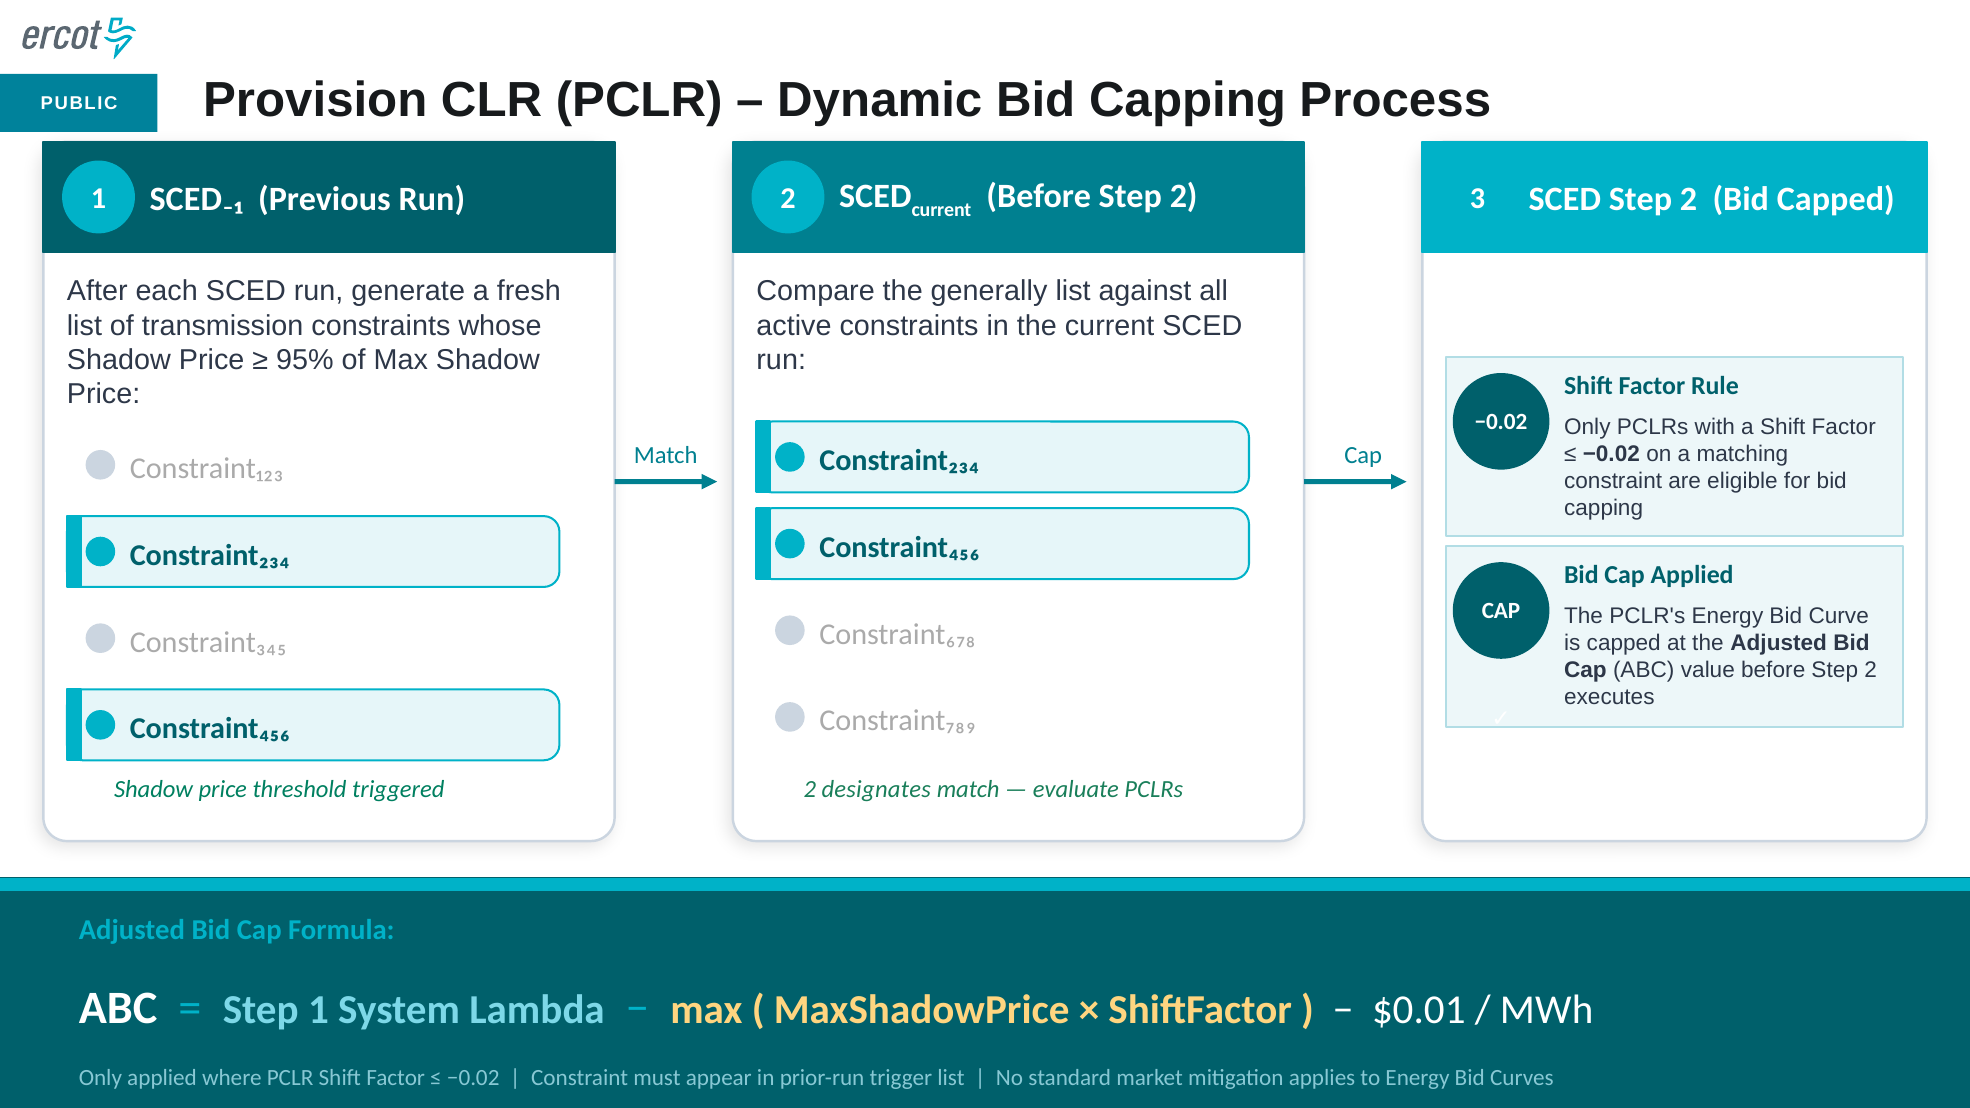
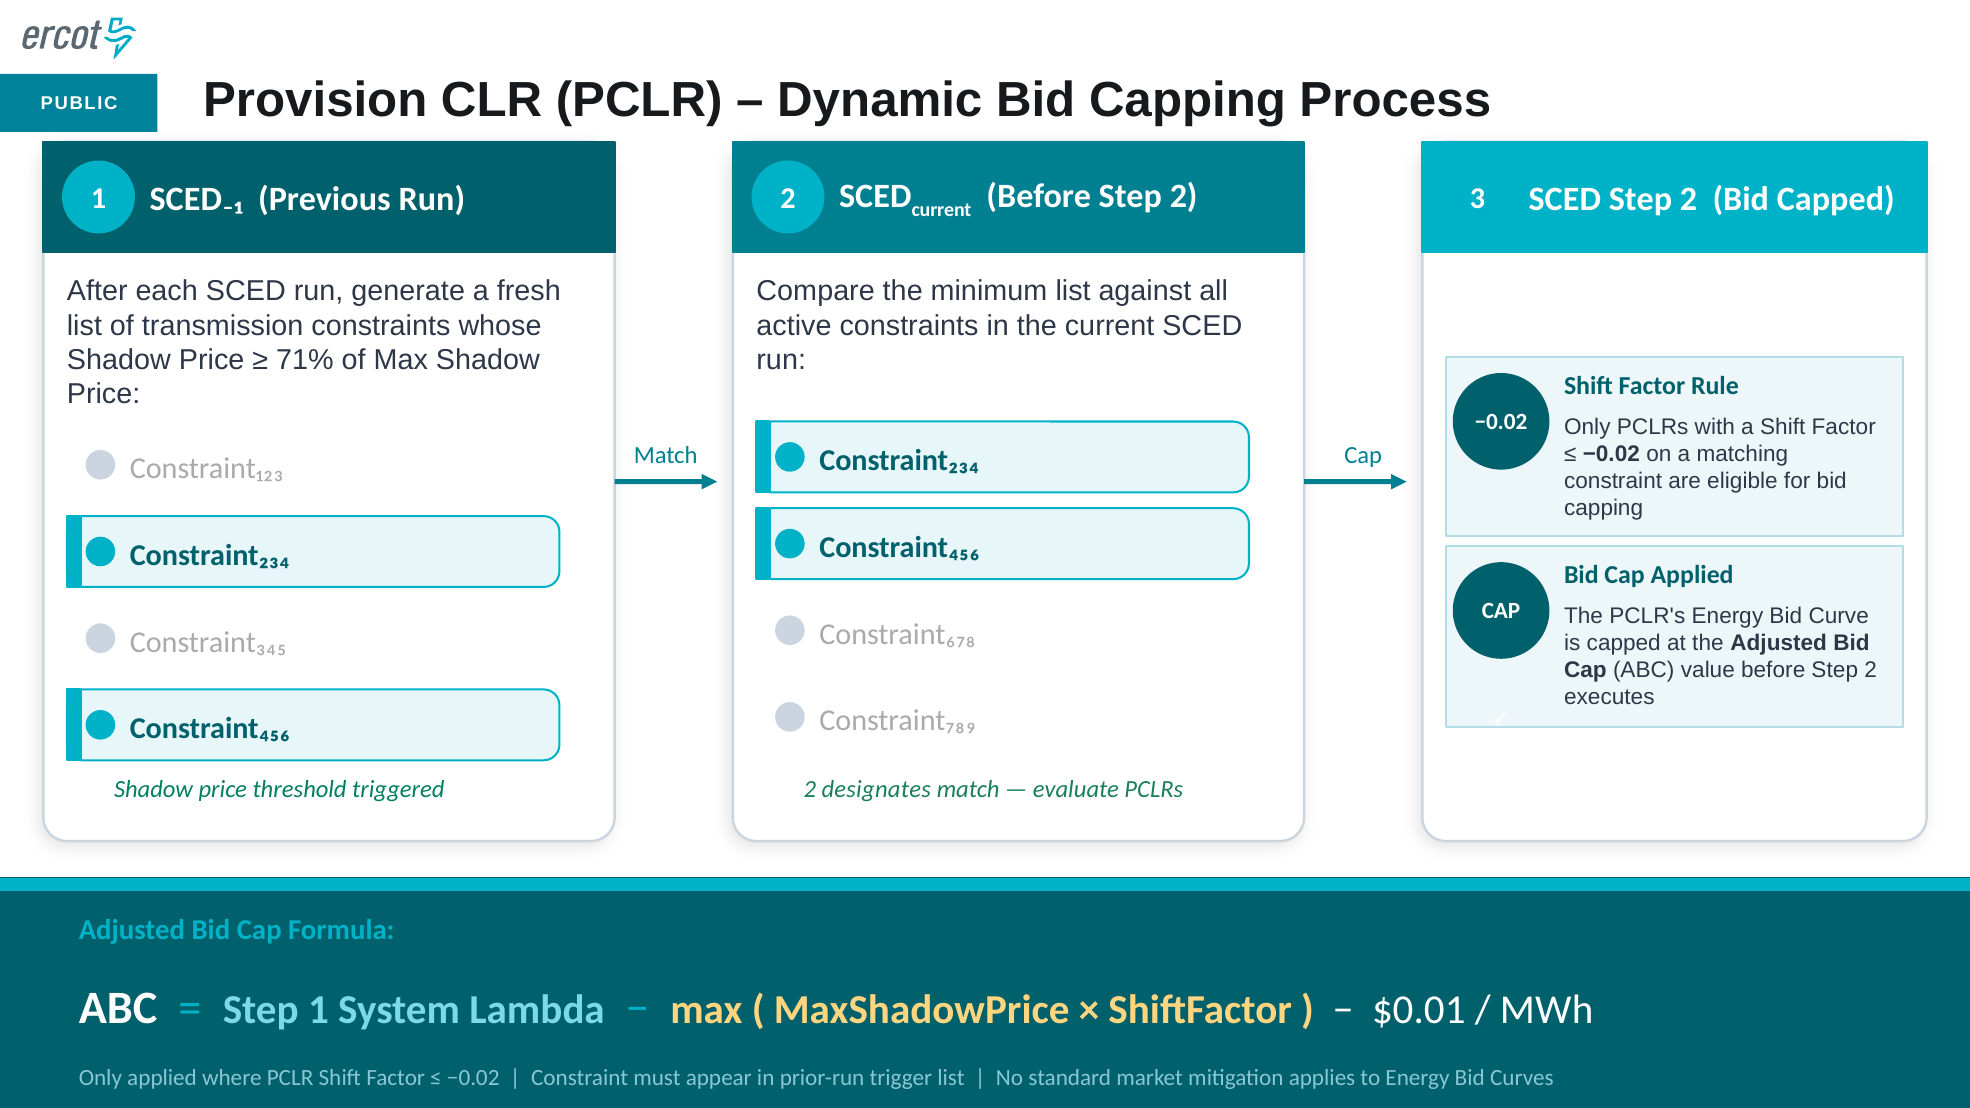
generally: generally -> minimum
95%: 95% -> 71%
